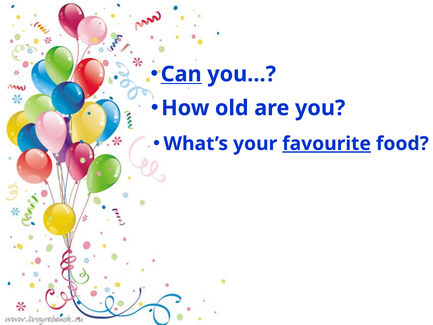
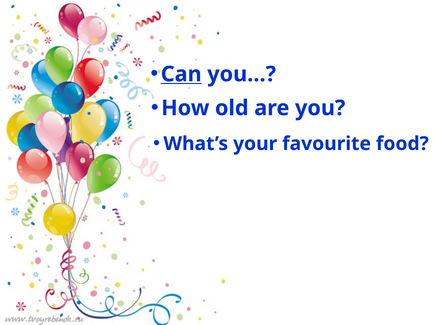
favourite underline: present -> none
